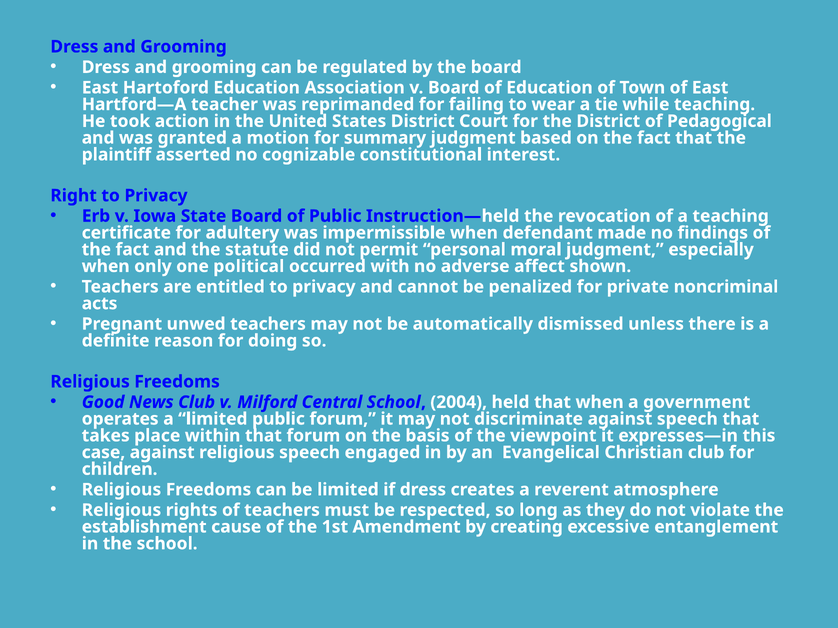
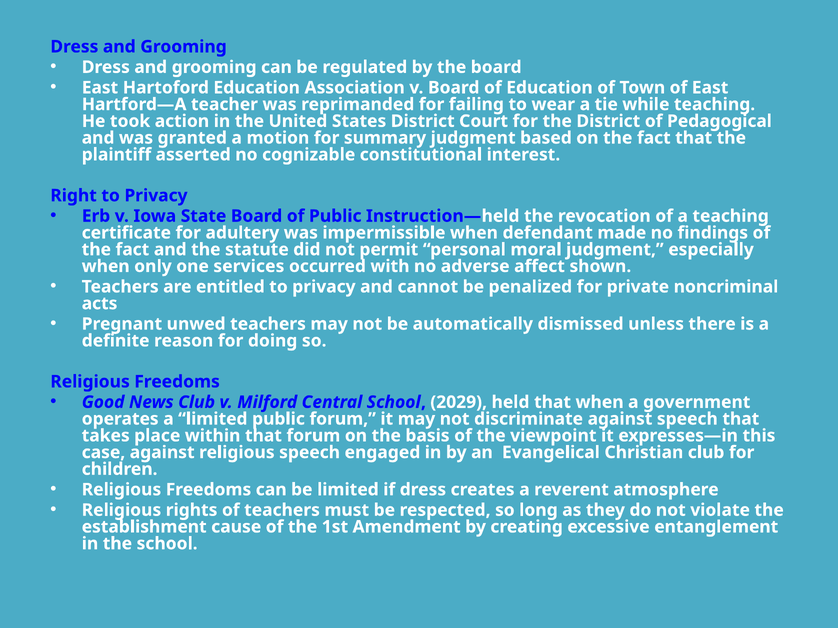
political: political -> services
2004: 2004 -> 2029
